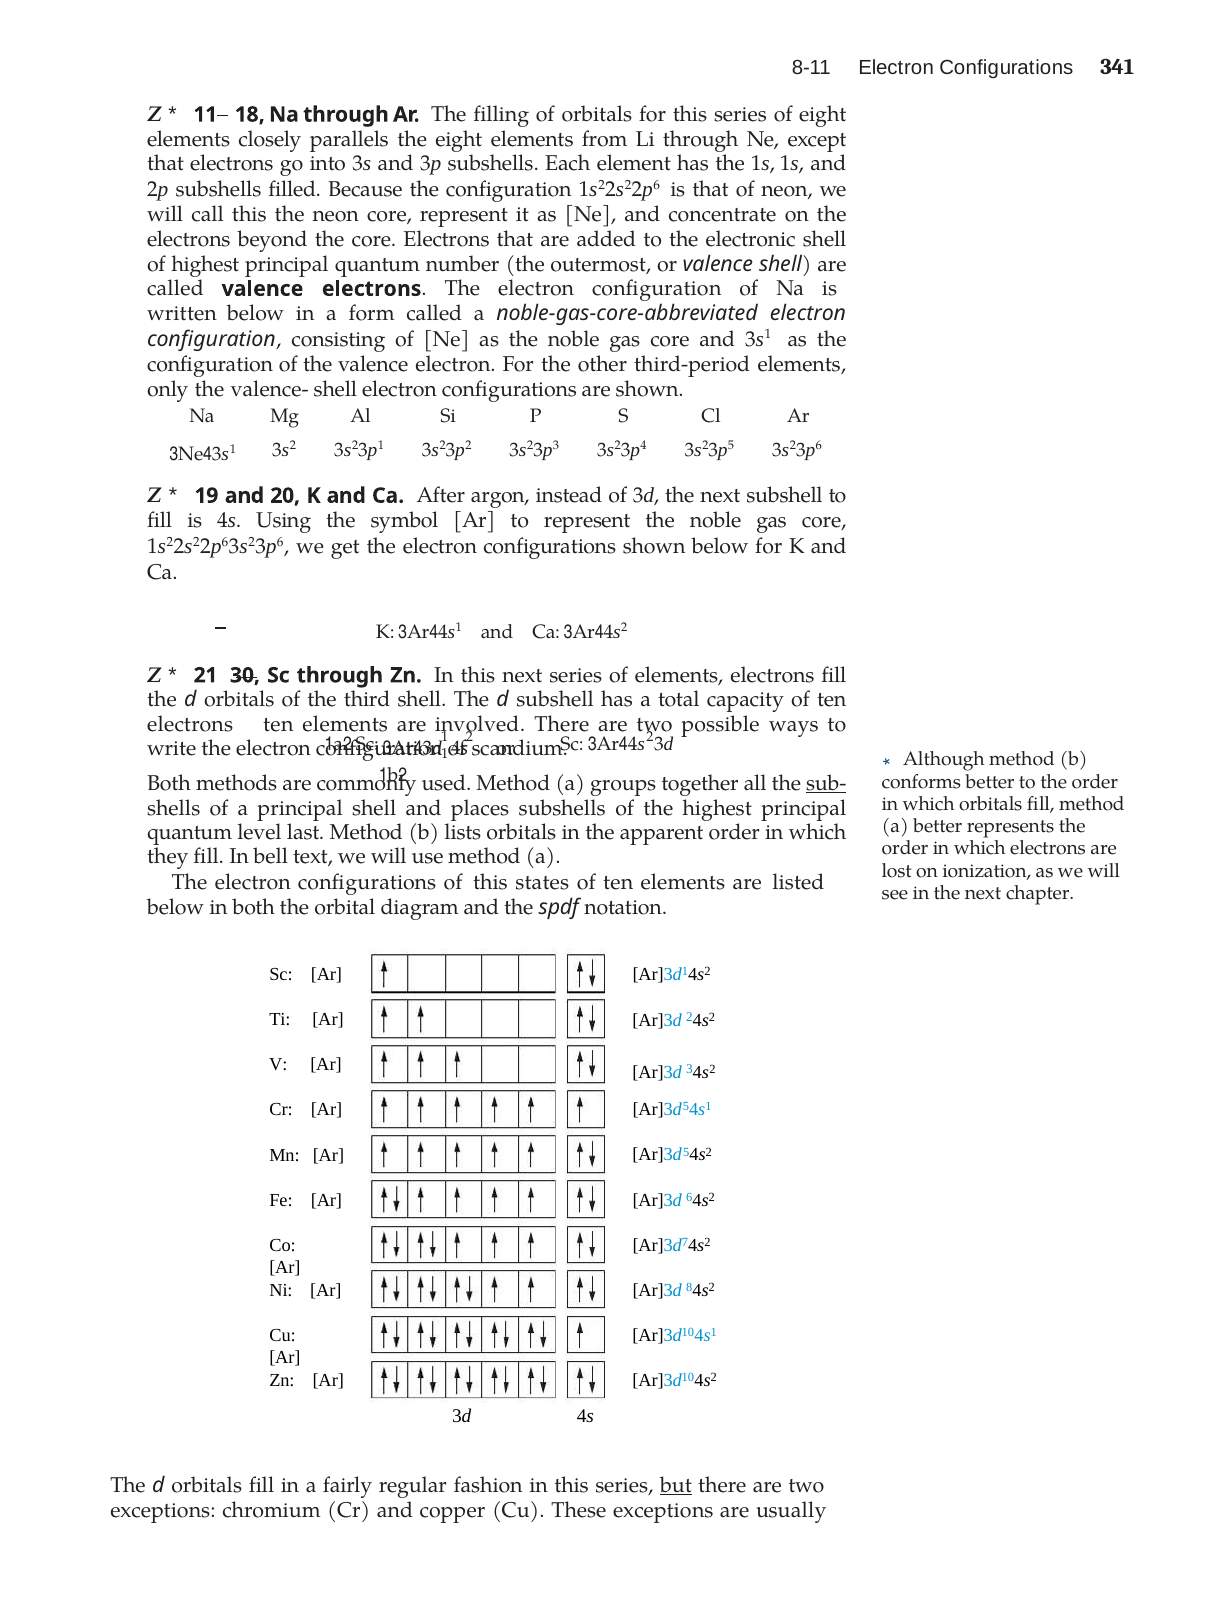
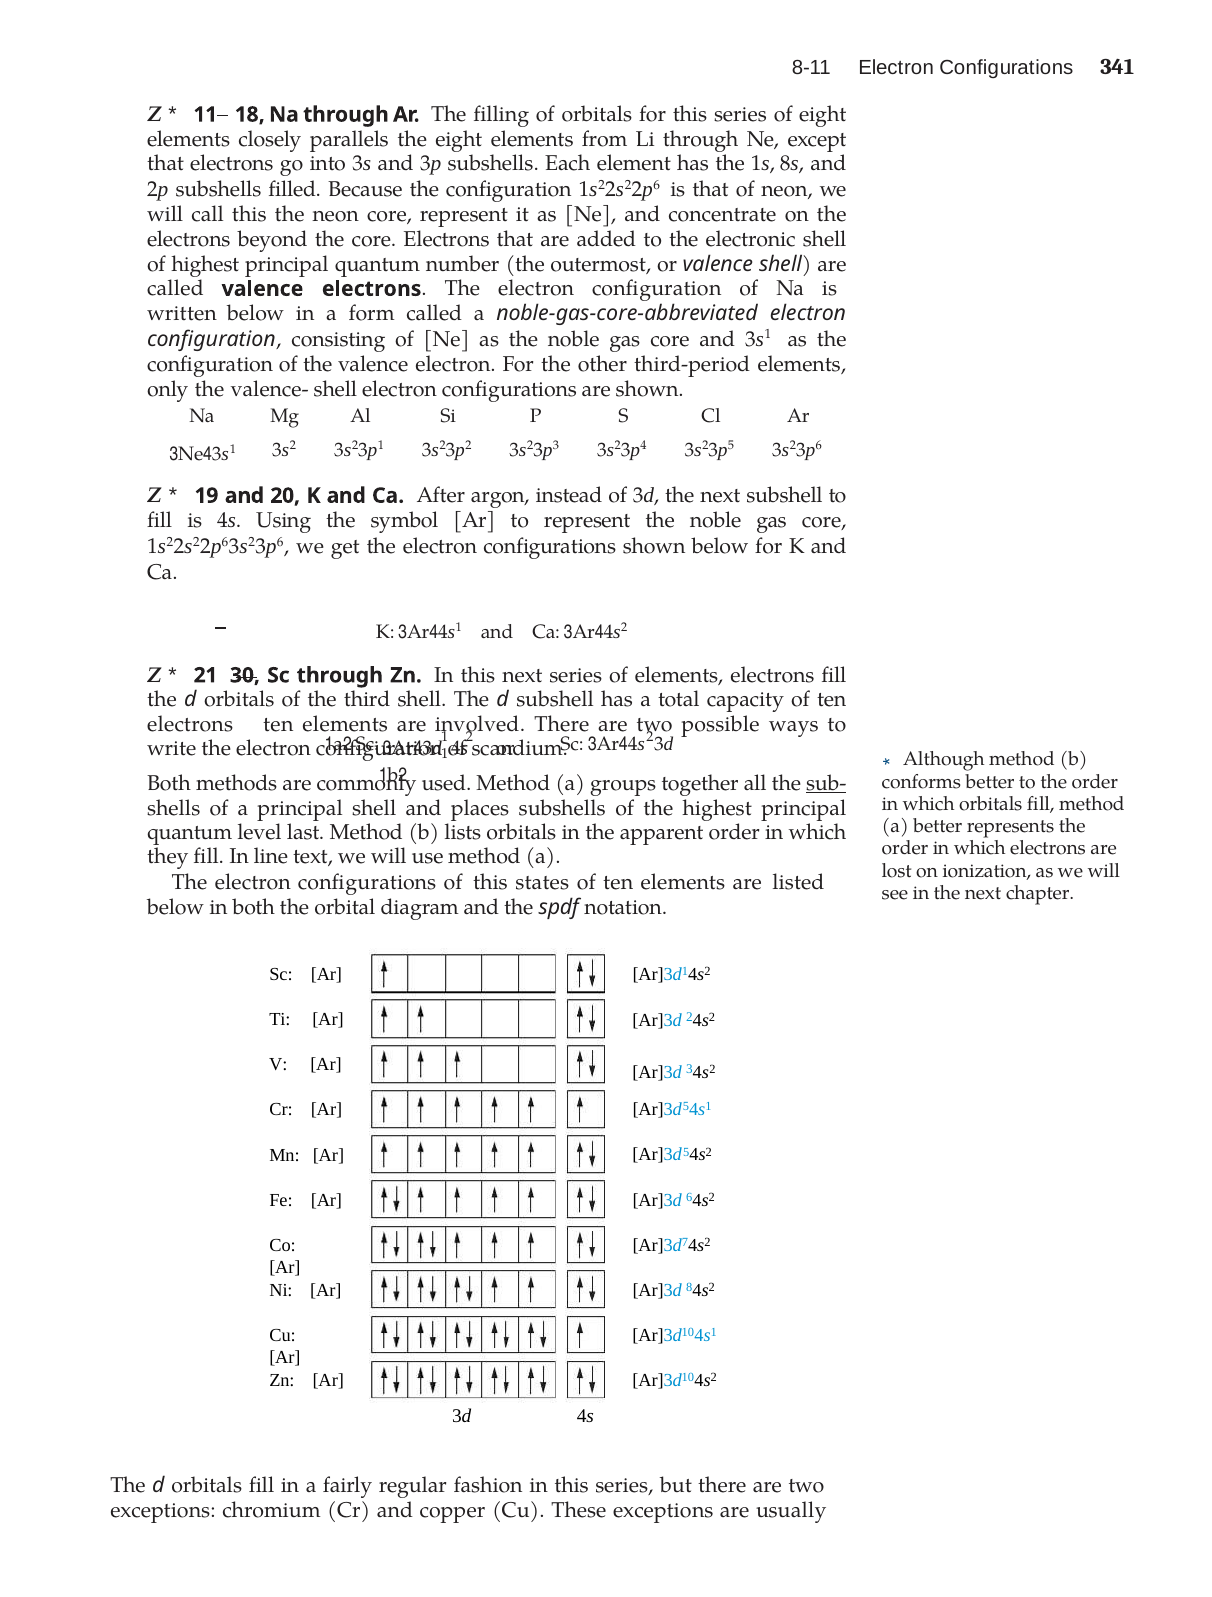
1 at (785, 164): 1 -> 8
bell: bell -> line
but underline: present -> none
